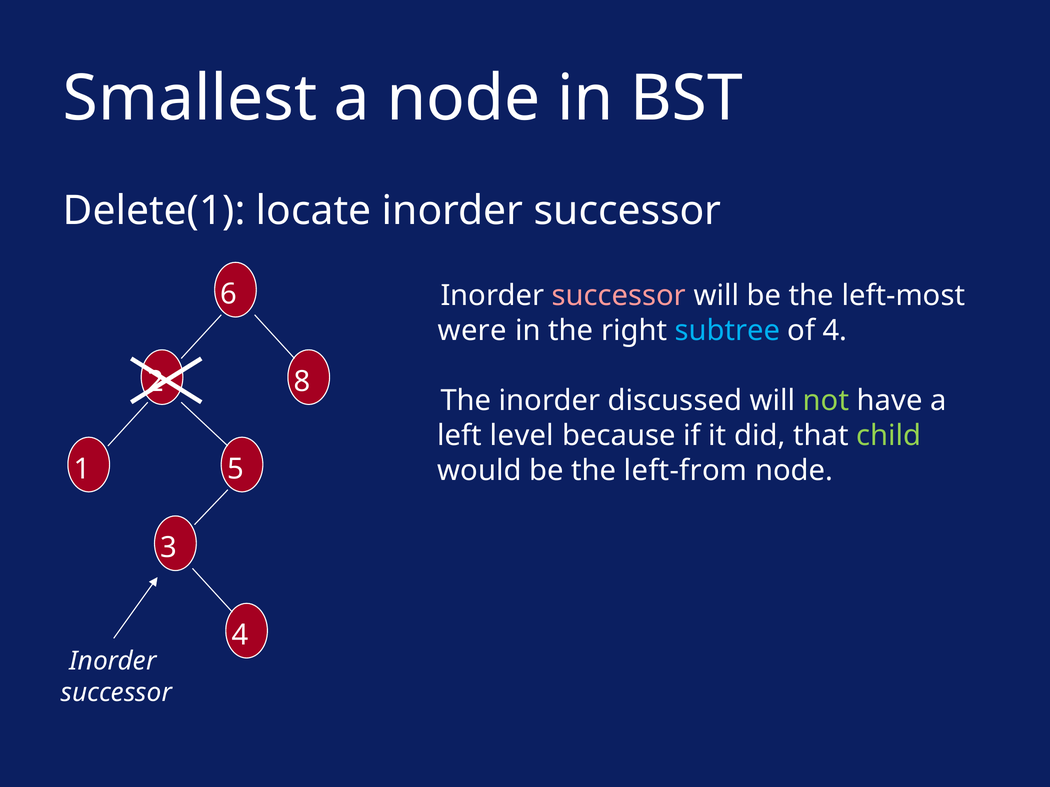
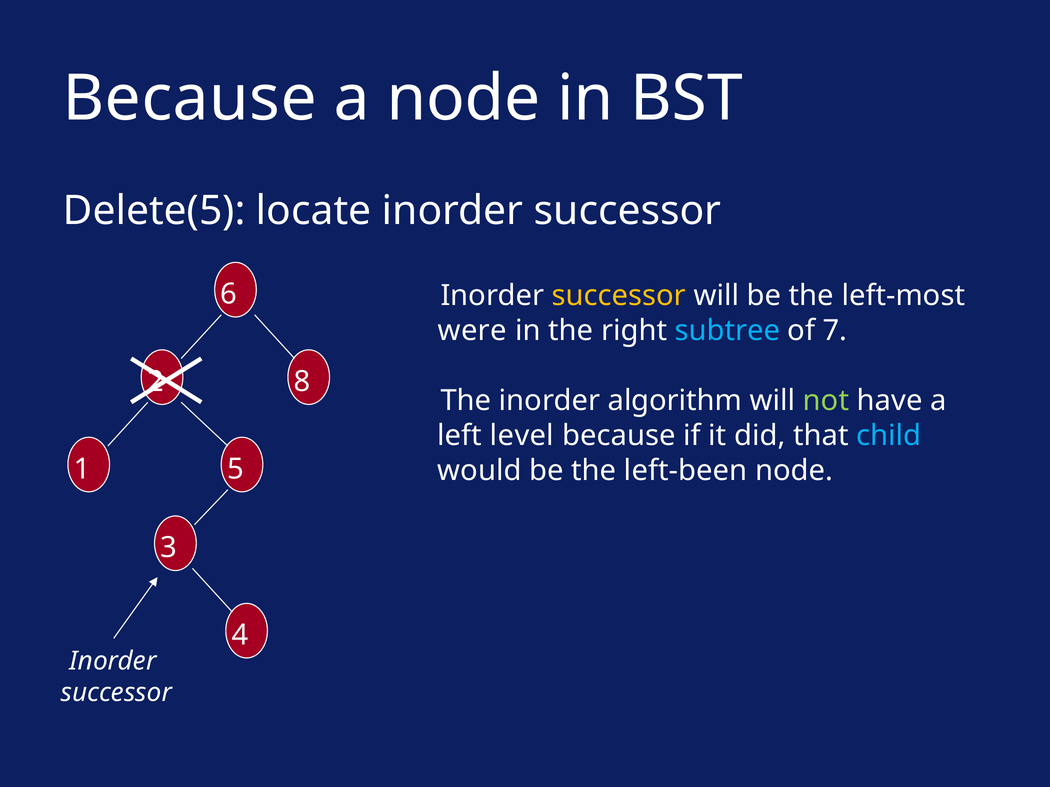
Smallest at (190, 99): Smallest -> Because
Delete(1: Delete(1 -> Delete(5
successor at (619, 296) colour: pink -> yellow
of 4: 4 -> 7
discussed: discussed -> algorithm
child colour: light green -> light blue
left-from: left-from -> left-been
